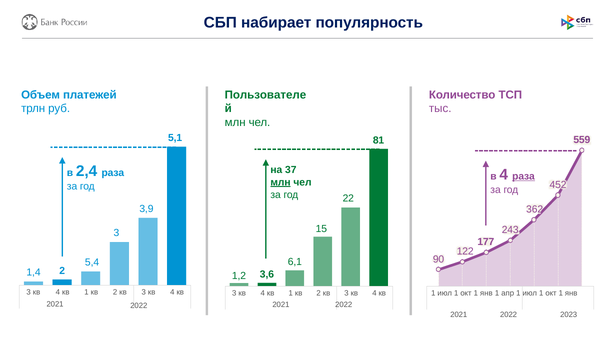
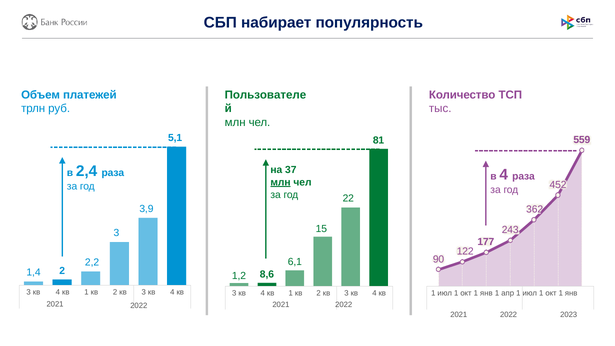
раза at (524, 176) underline: present -> none
5,4: 5,4 -> 2,2
3,6: 3,6 -> 8,6
